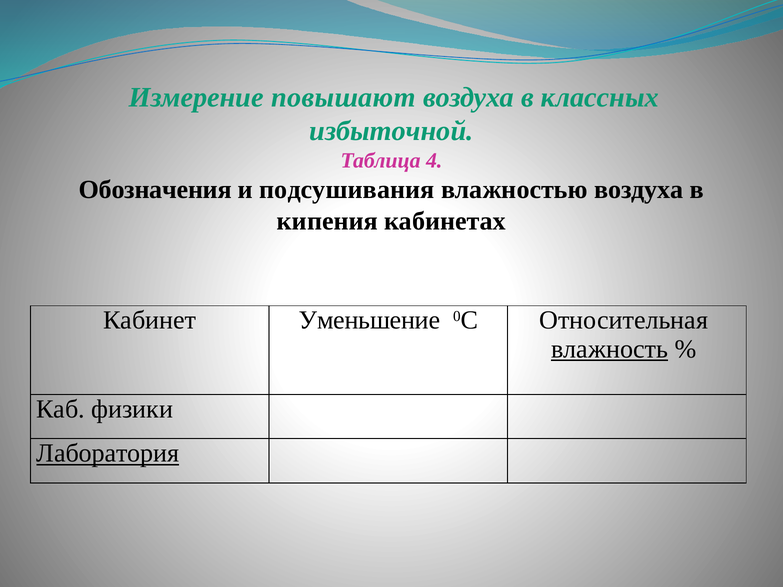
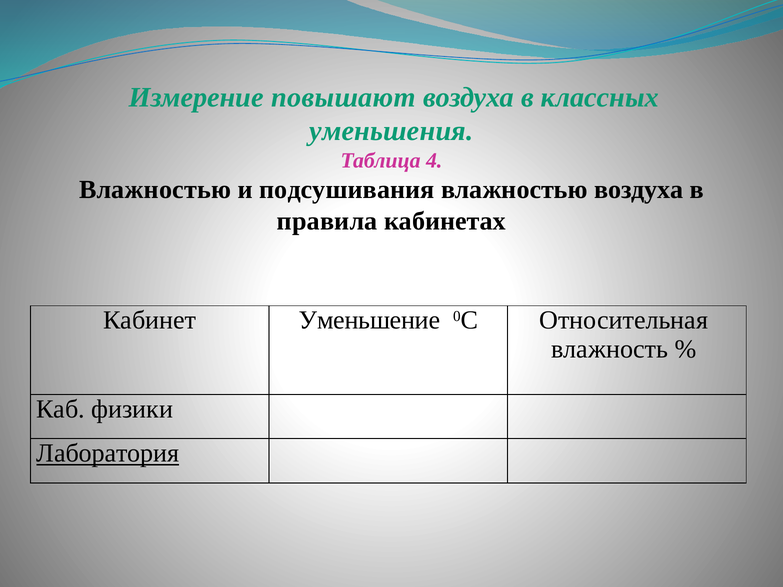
избыточной: избыточной -> уменьшения
Обозначения at (155, 190): Обозначения -> Влажностью
кипения: кипения -> правила
влажность underline: present -> none
